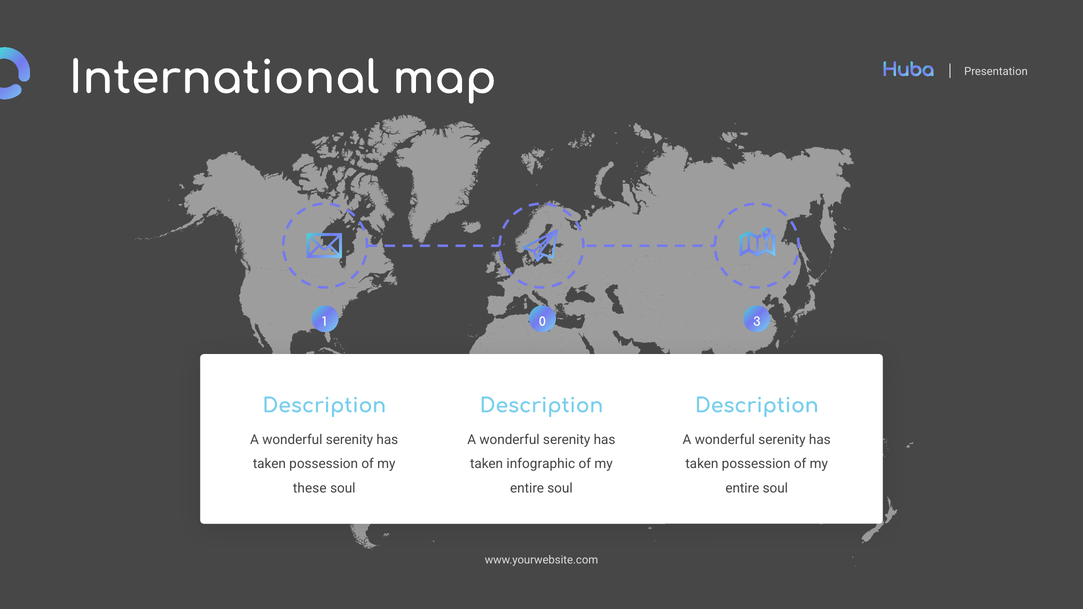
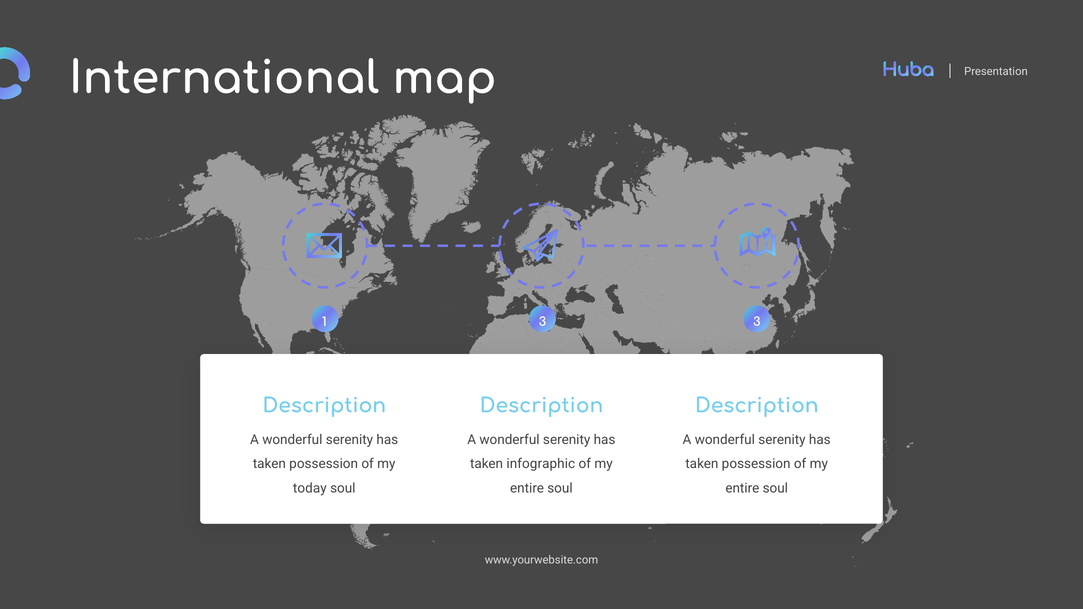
1 0: 0 -> 3
these: these -> today
